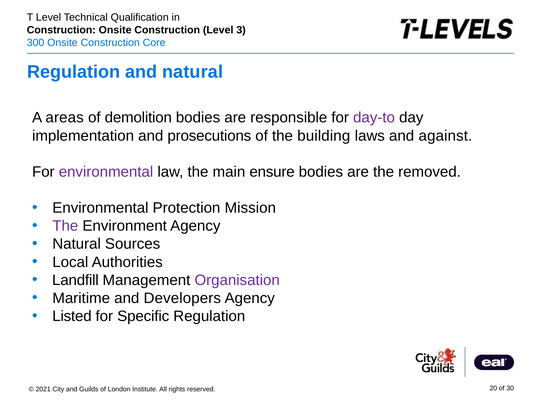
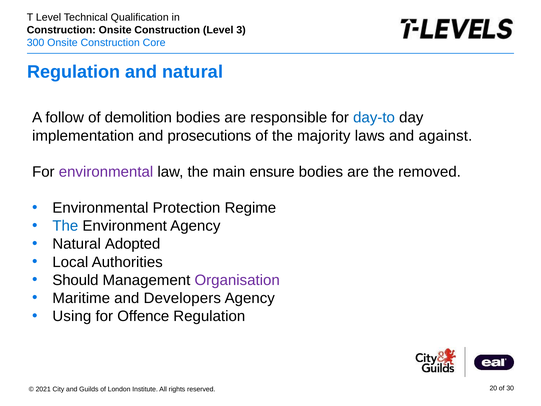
areas: areas -> follow
day-to colour: purple -> blue
building: building -> majority
Mission: Mission -> Regime
The at (65, 226) colour: purple -> blue
Sources: Sources -> Adopted
Landfill: Landfill -> Should
Listed: Listed -> Using
Specific: Specific -> Offence
